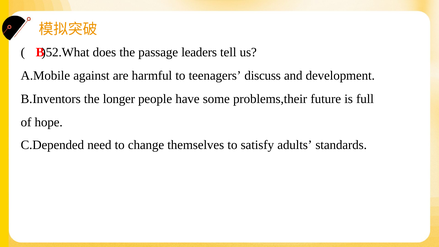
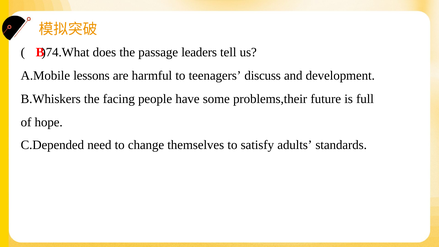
)52.What: )52.What -> )74.What
against: against -> lessons
B.Inventors: B.Inventors -> B.Whiskers
longer: longer -> facing
